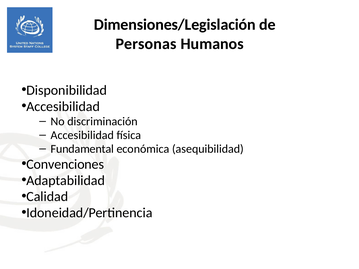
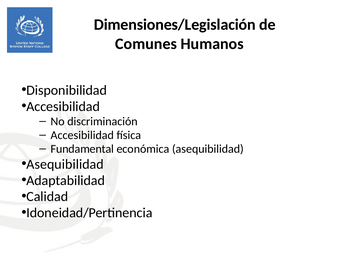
Personas: Personas -> Comunes
Convenciones at (65, 164): Convenciones -> Asequibilidad
